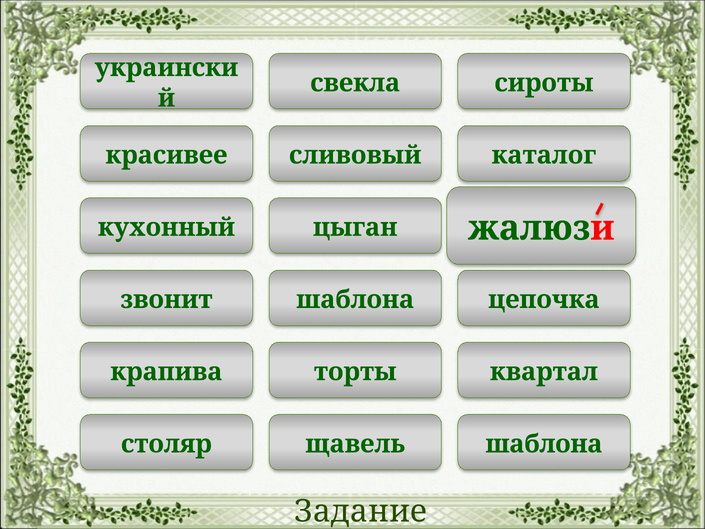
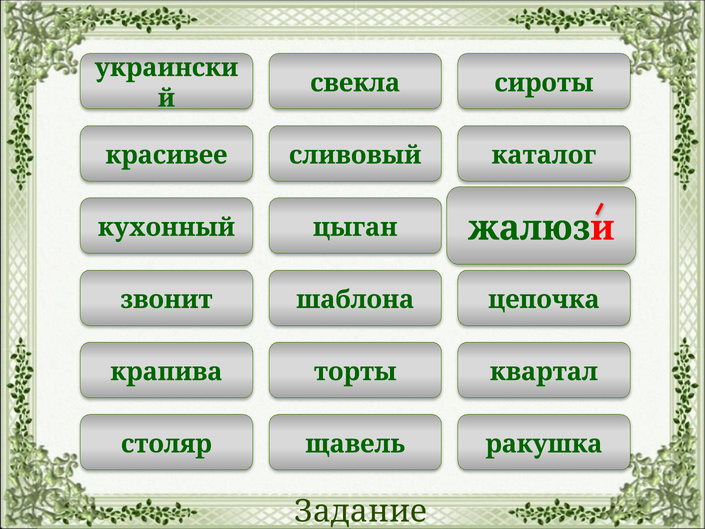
щавель шаблона: шаблона -> ракушка
